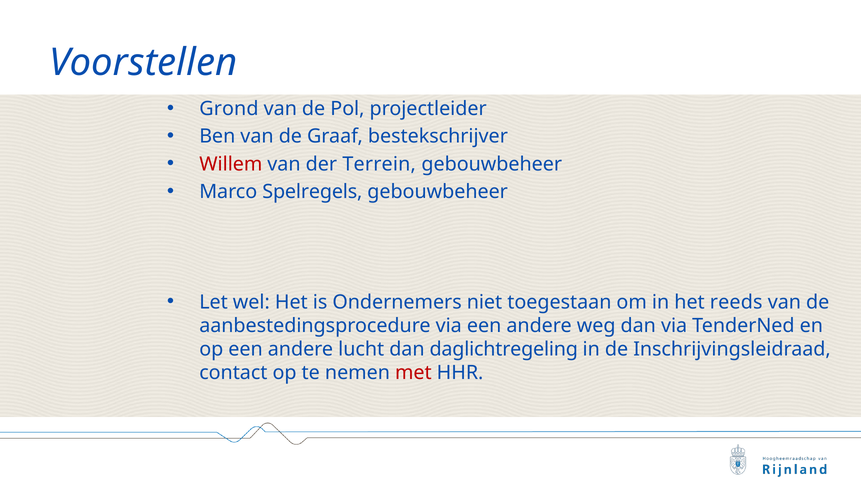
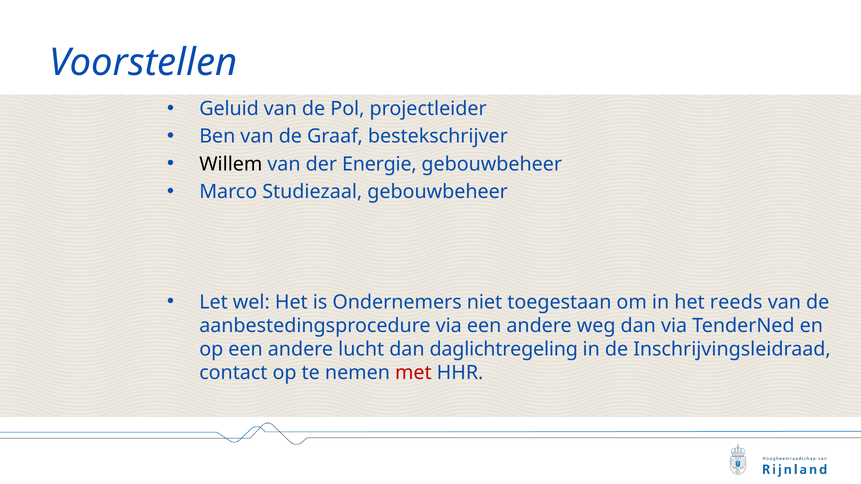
Grond: Grond -> Geluid
Willem colour: red -> black
Terrein: Terrein -> Energie
Spelregels: Spelregels -> Studiezaal
